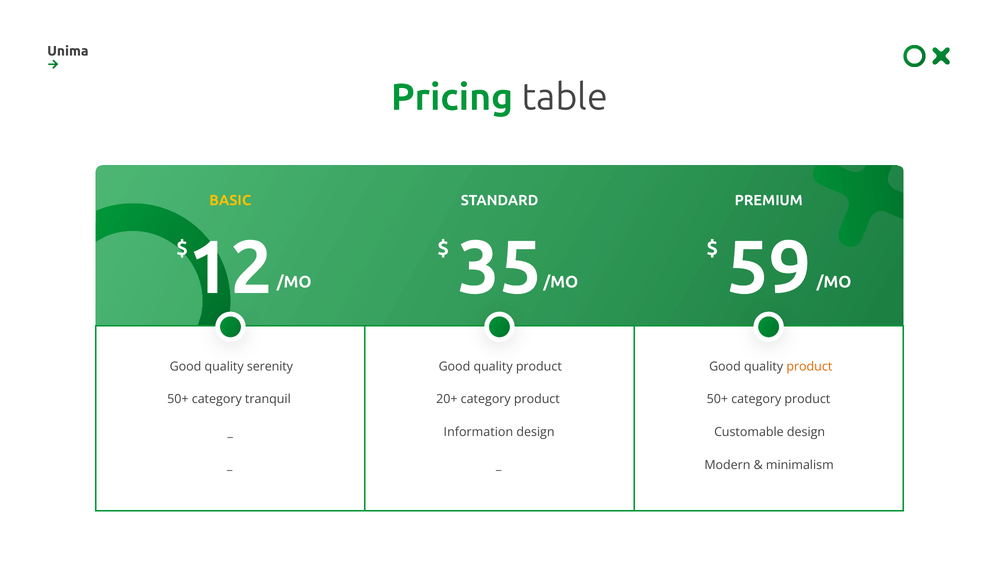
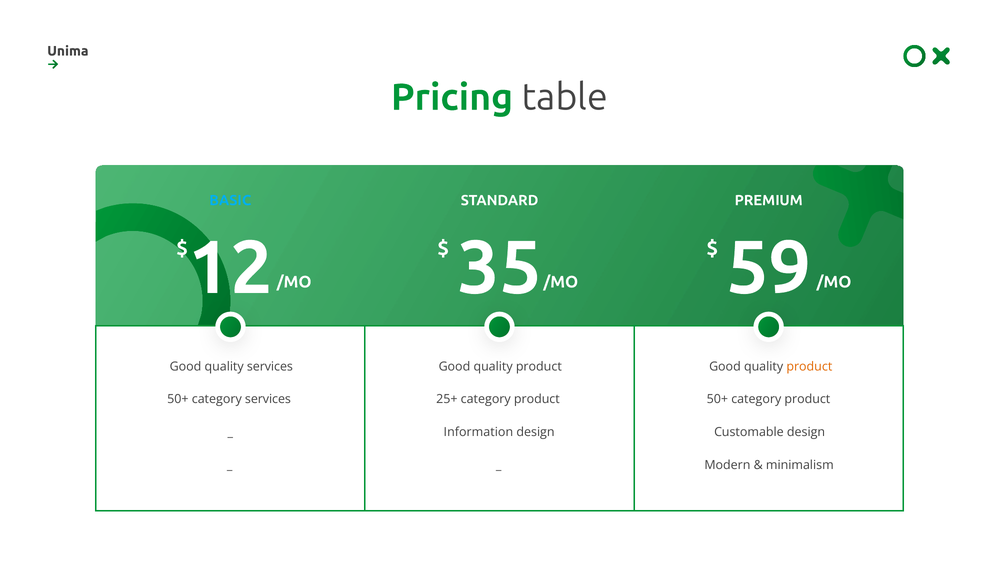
BASIC colour: yellow -> light blue
quality serenity: serenity -> services
category tranquil: tranquil -> services
20+: 20+ -> 25+
